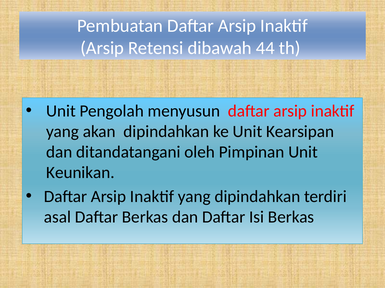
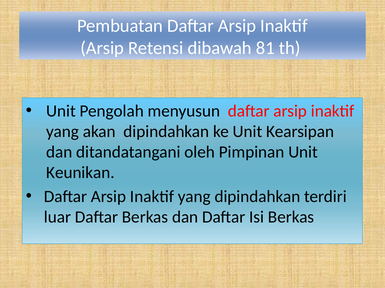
44: 44 -> 81
asal: asal -> luar
